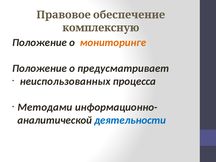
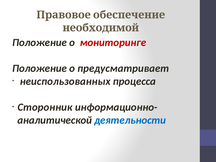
комплексную: комплексную -> необходимой
мониторинге colour: orange -> red
Методами: Методами -> Сторонник
